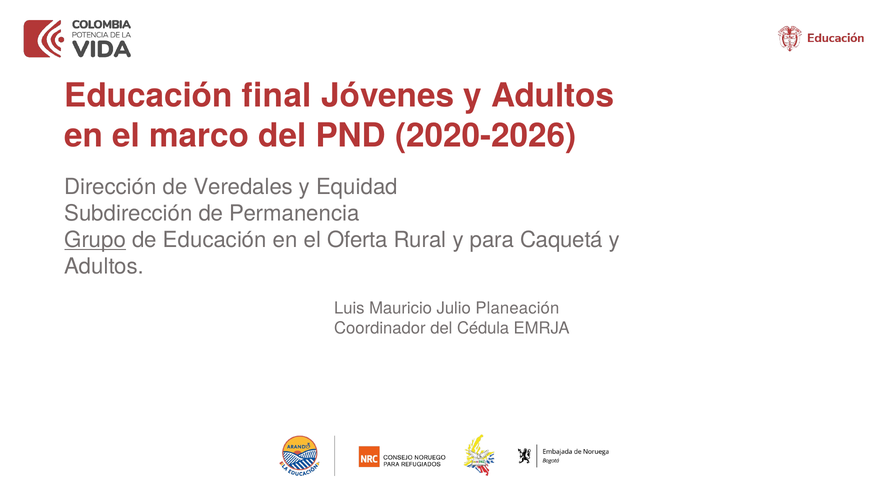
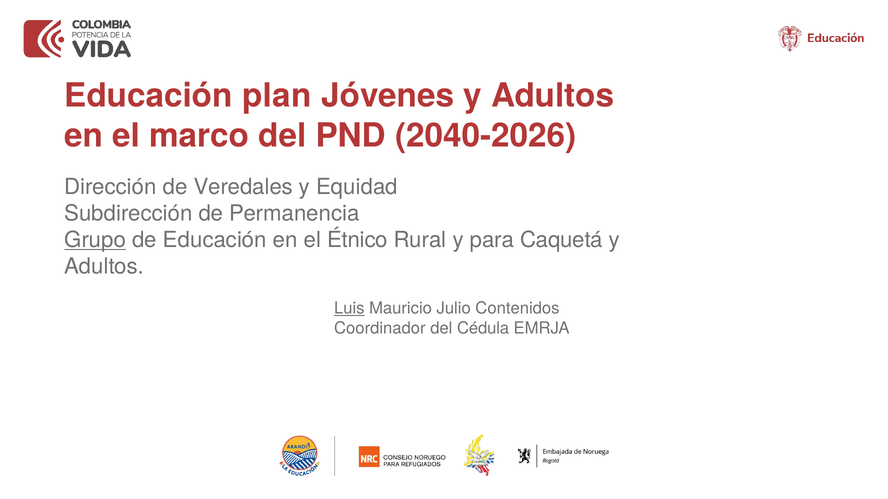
final: final -> plan
2020-2026: 2020-2026 -> 2040-2026
Oferta: Oferta -> Étnico
Luis underline: none -> present
Planeación: Planeación -> Contenidos
